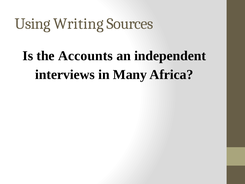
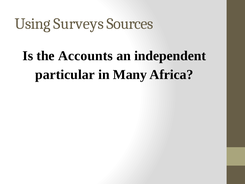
Writing: Writing -> Surveys
interviews: interviews -> particular
